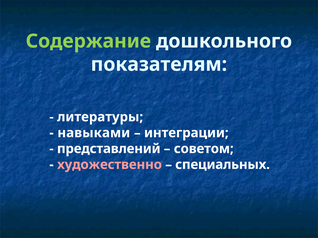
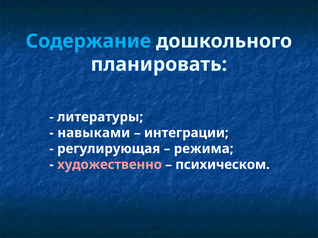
Содержание colour: light green -> light blue
показателям: показателям -> планировать
представлений: представлений -> регулирующая
советом: советом -> режима
специальных: специальных -> психическом
